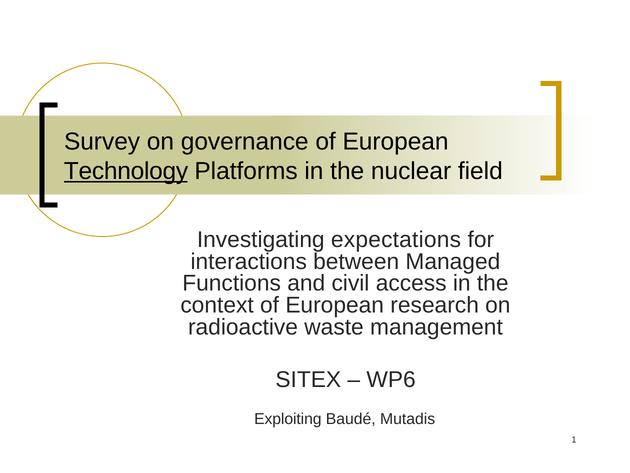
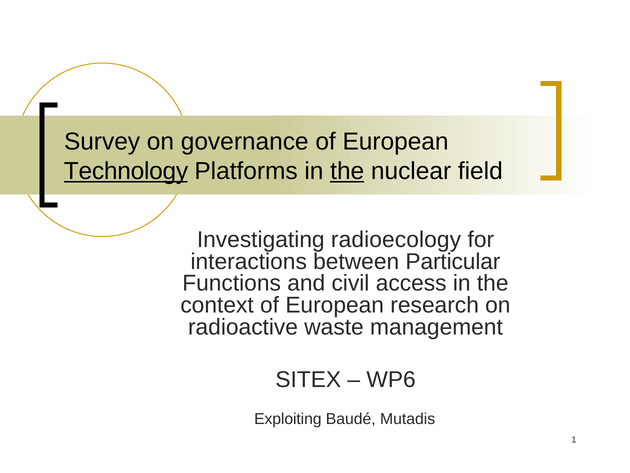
the at (347, 171) underline: none -> present
expectations: expectations -> radioecology
Managed: Managed -> Particular
